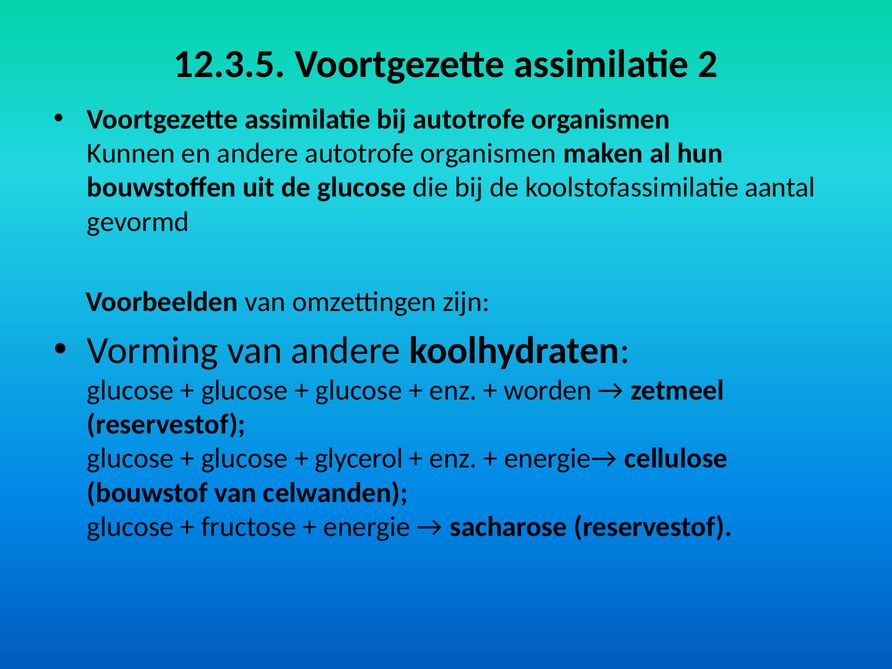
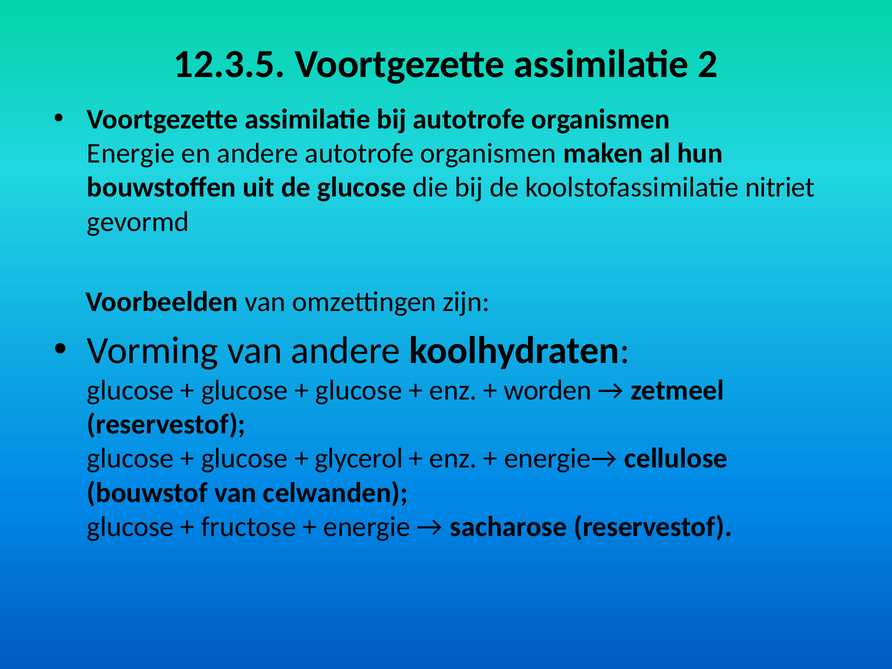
Kunnen at (131, 153): Kunnen -> Energie
aantal: aantal -> nitriet
